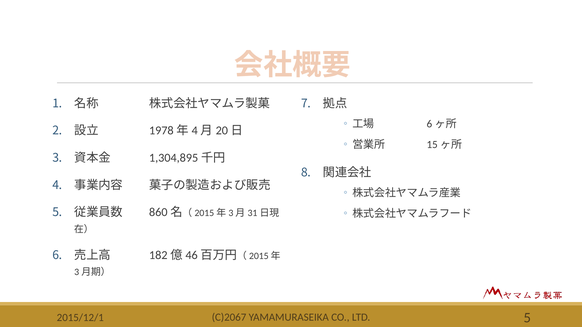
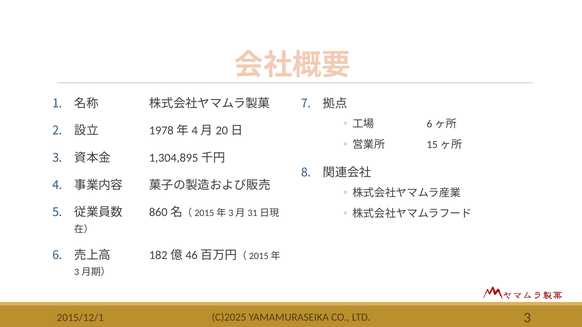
C)2067: C)2067 -> C)2025
LTD 5: 5 -> 3
